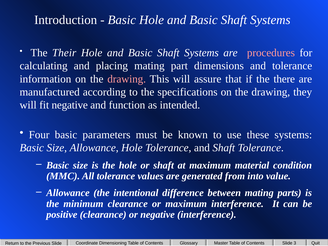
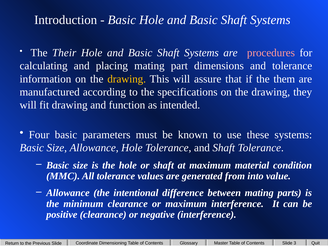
drawing at (127, 79) colour: pink -> yellow
there: there -> them
fit negative: negative -> drawing
